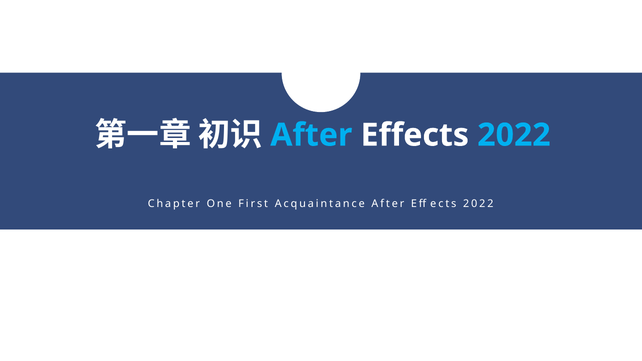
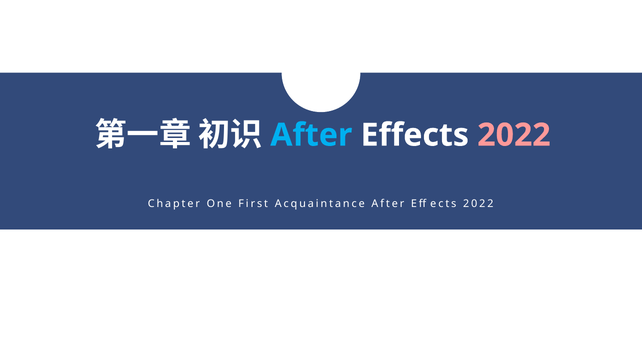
2022 at (514, 135) colour: light blue -> pink
